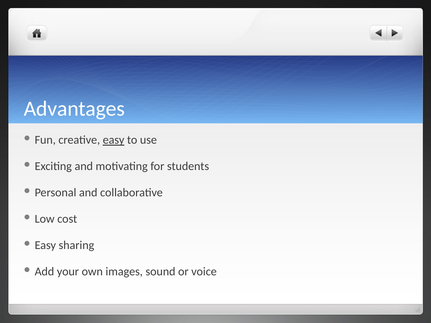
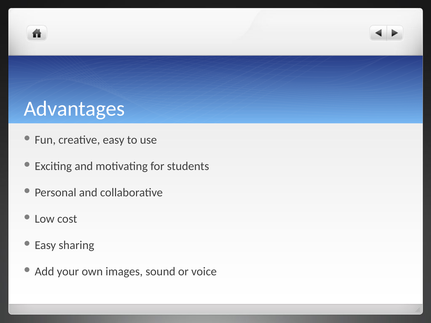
easy at (114, 140) underline: present -> none
